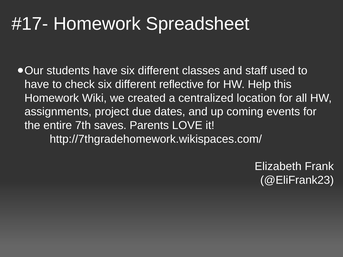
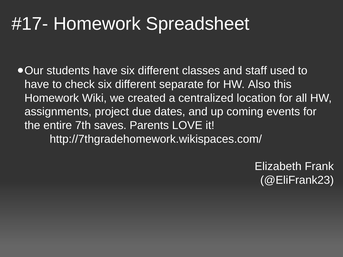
reflective: reflective -> separate
Help: Help -> Also
